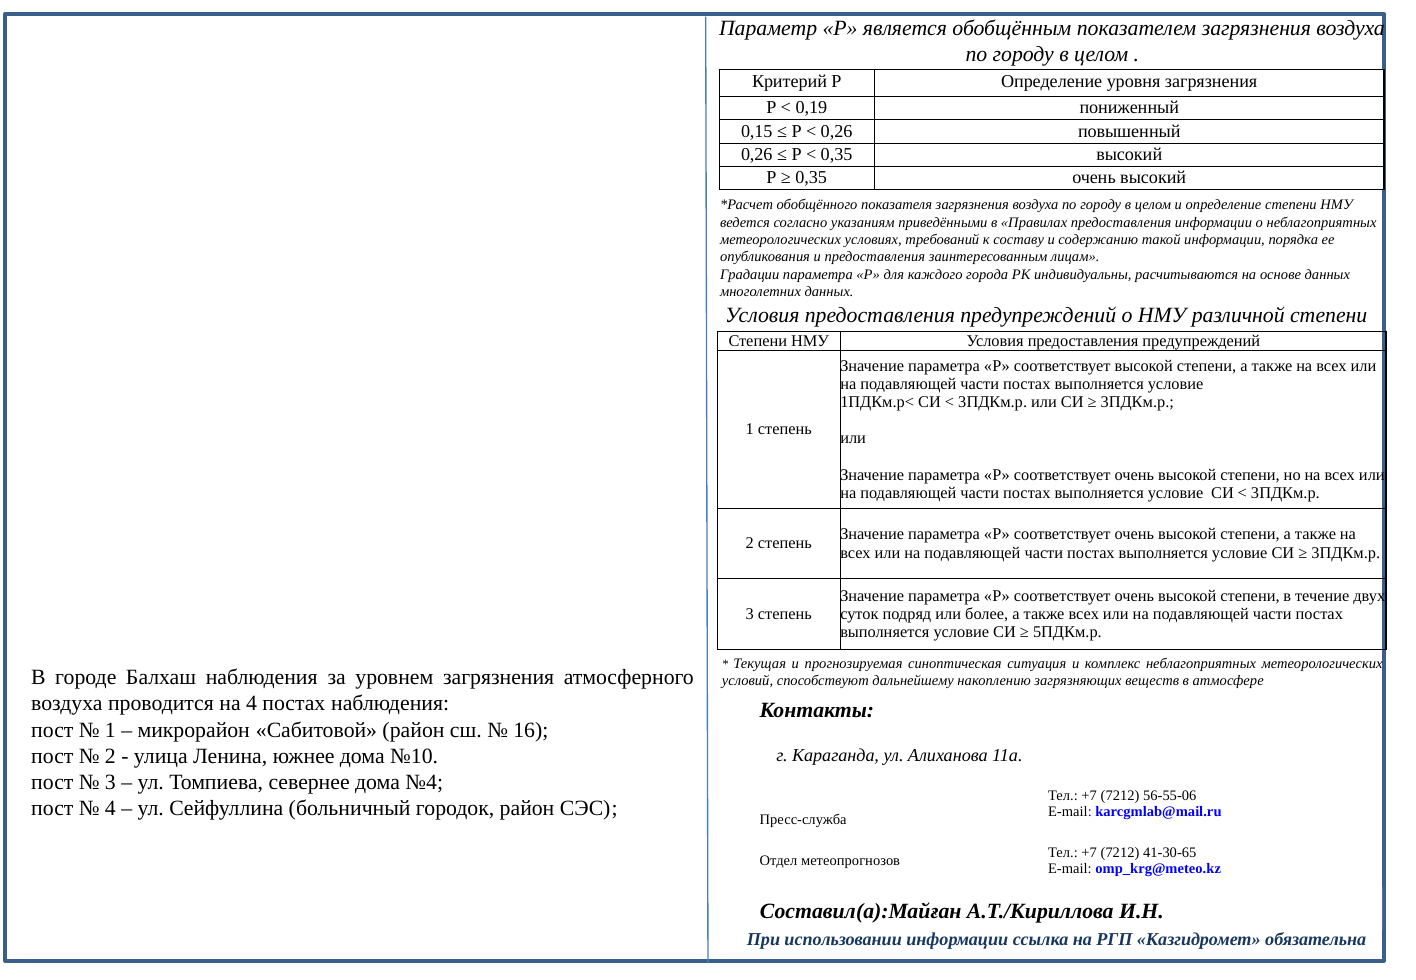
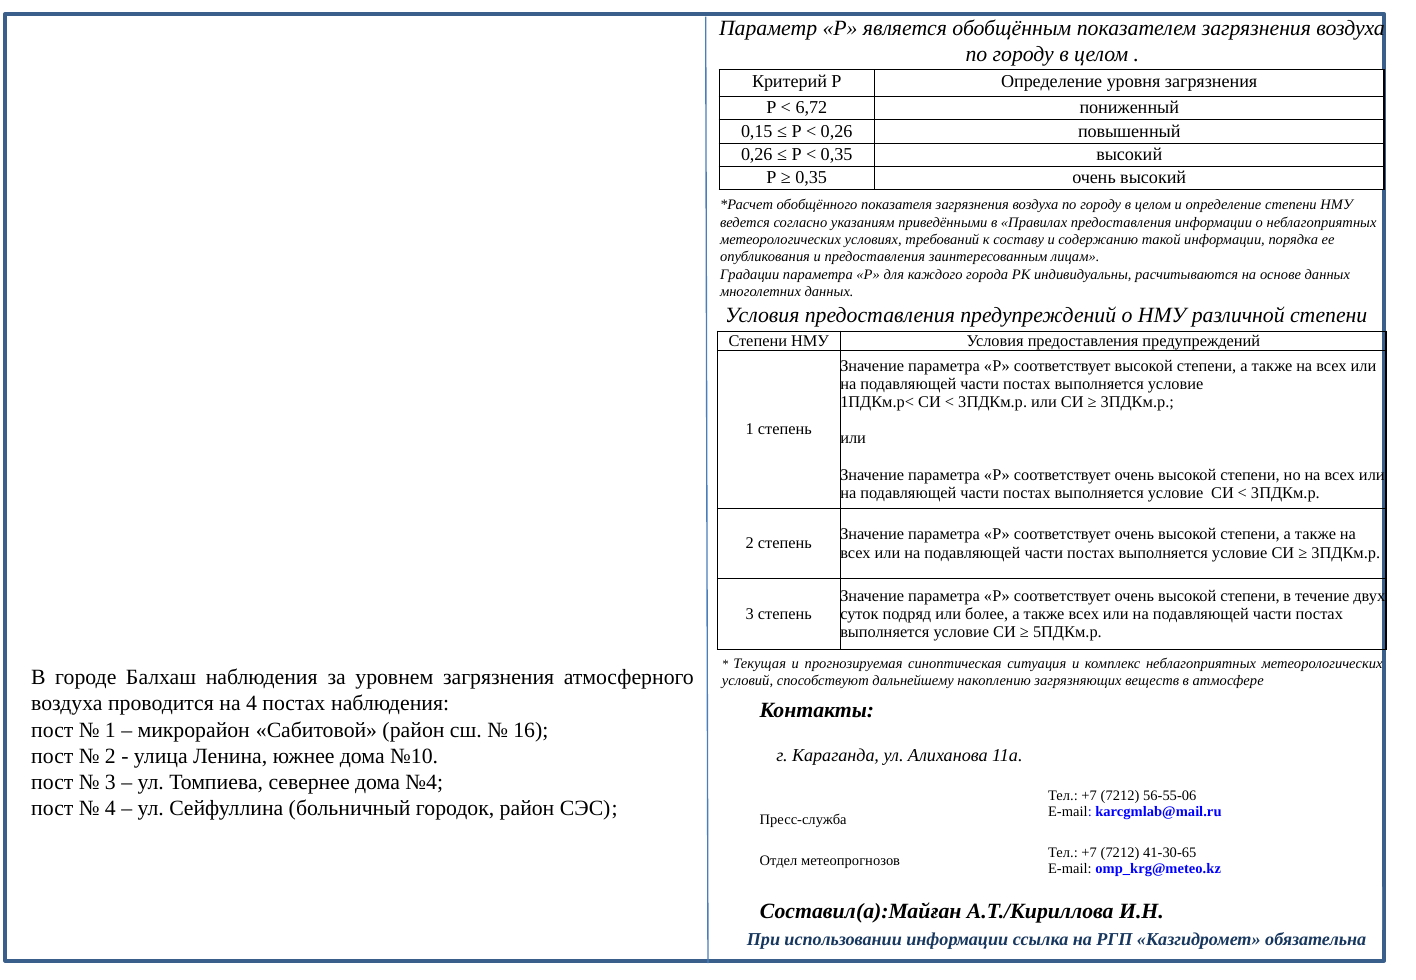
0,19: 0,19 -> 6,72
